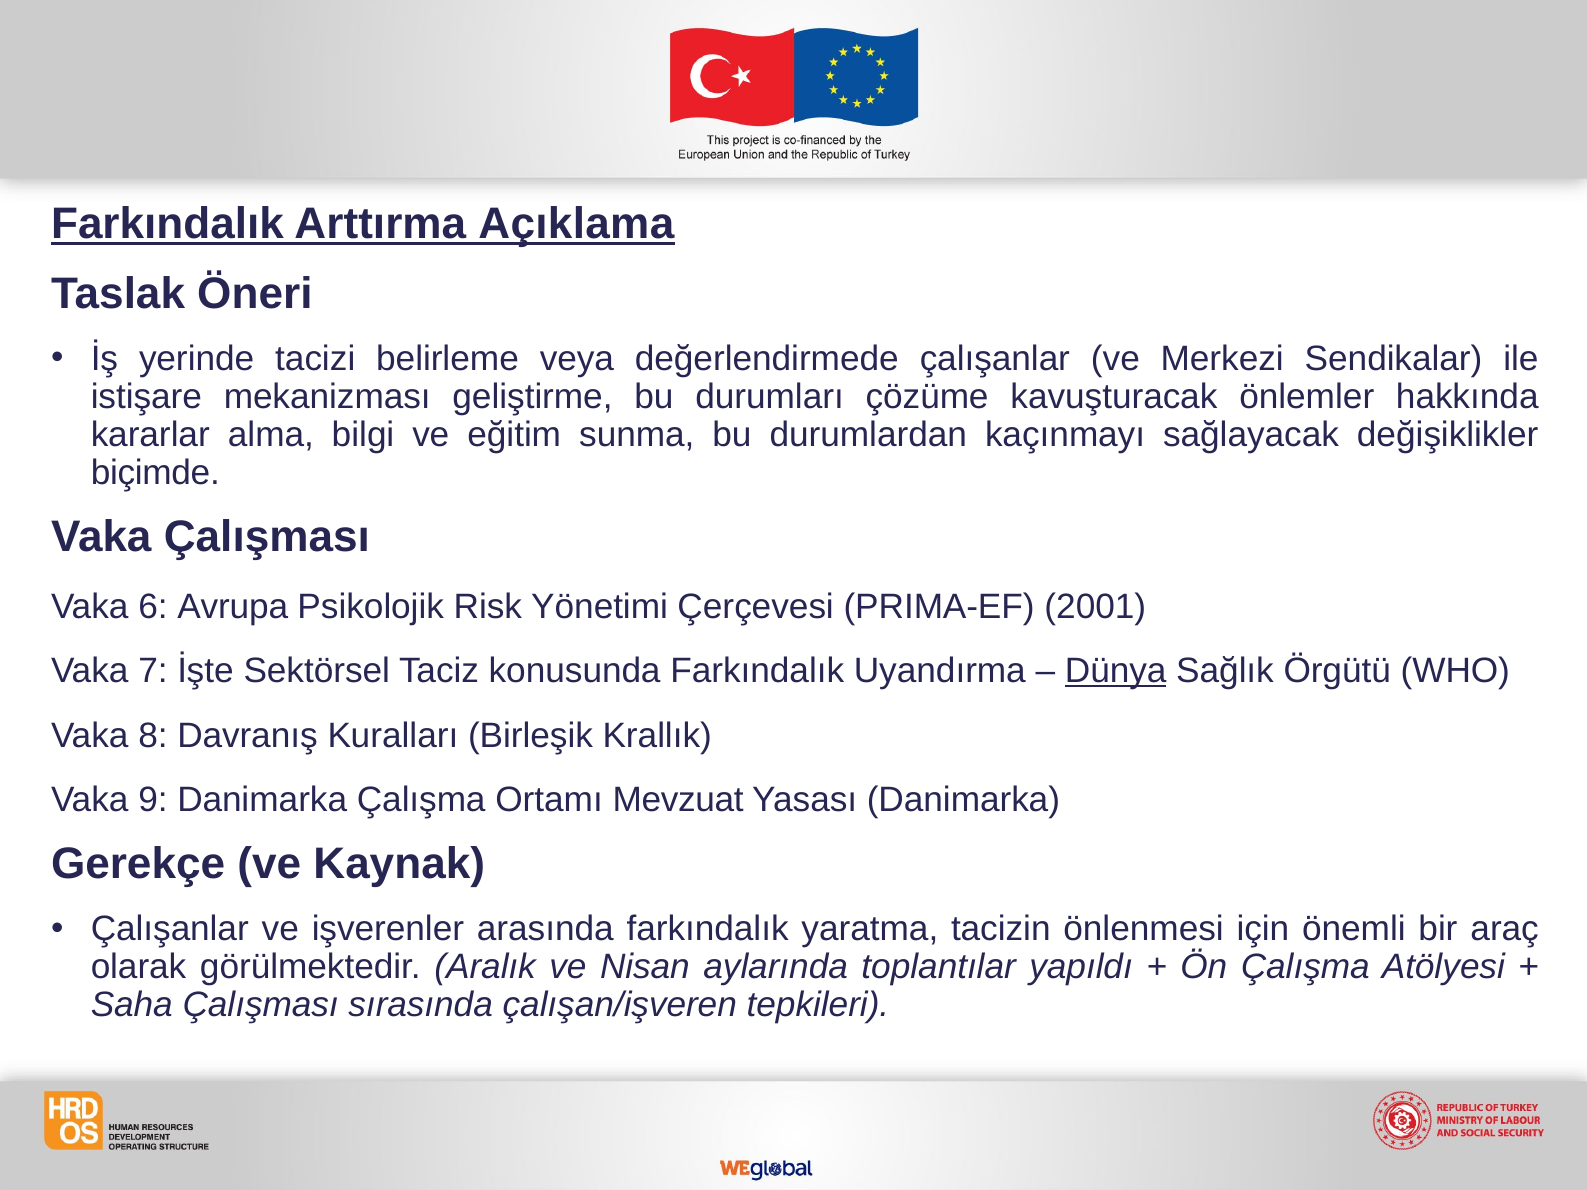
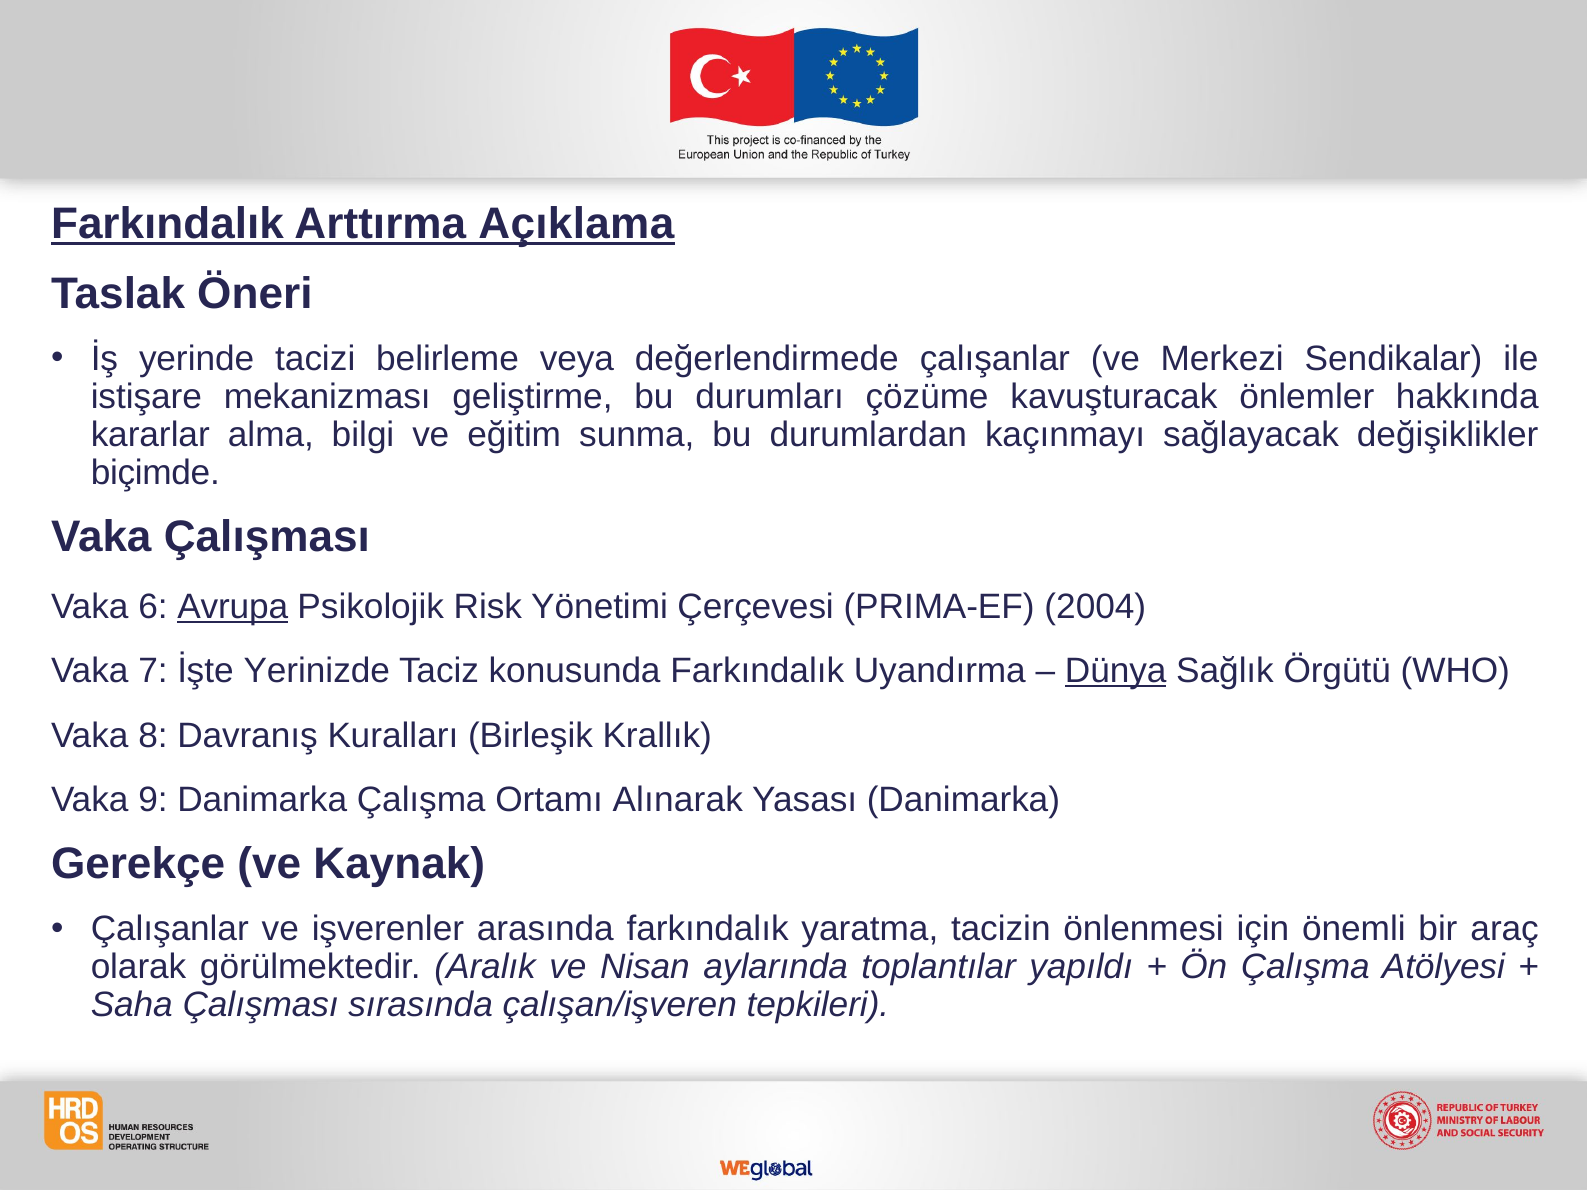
Avrupa underline: none -> present
2001: 2001 -> 2004
Sektörsel: Sektörsel -> Yerinizde
Mevzuat: Mevzuat -> Alınarak
